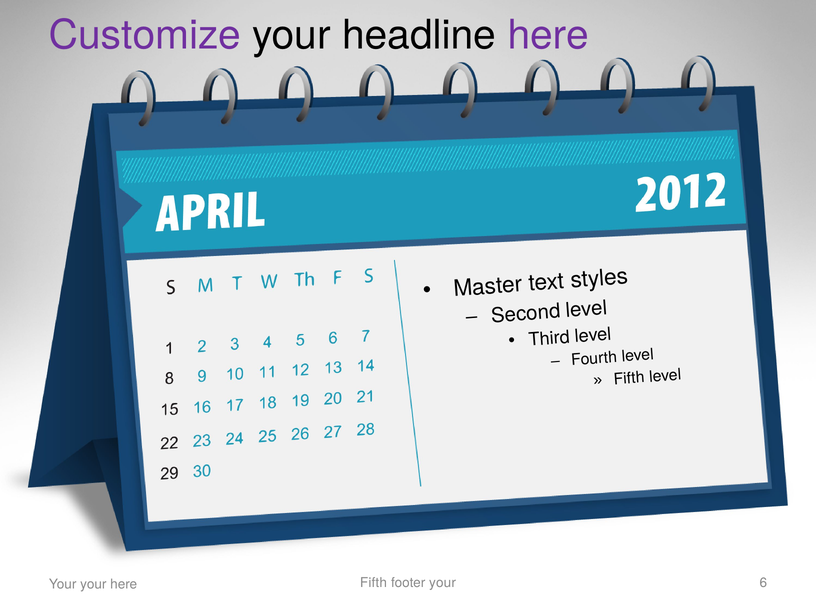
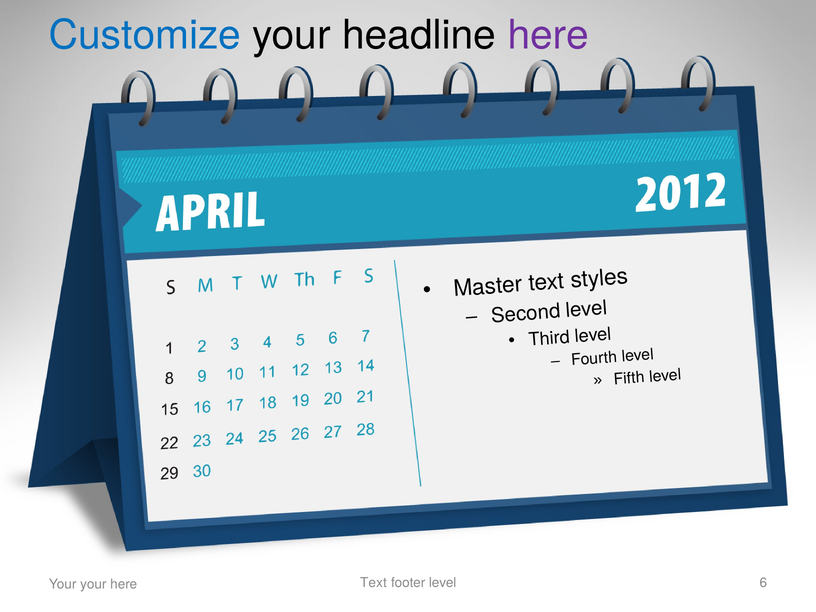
Customize colour: purple -> blue
Fifth at (373, 583): Fifth -> Text
footer your: your -> level
